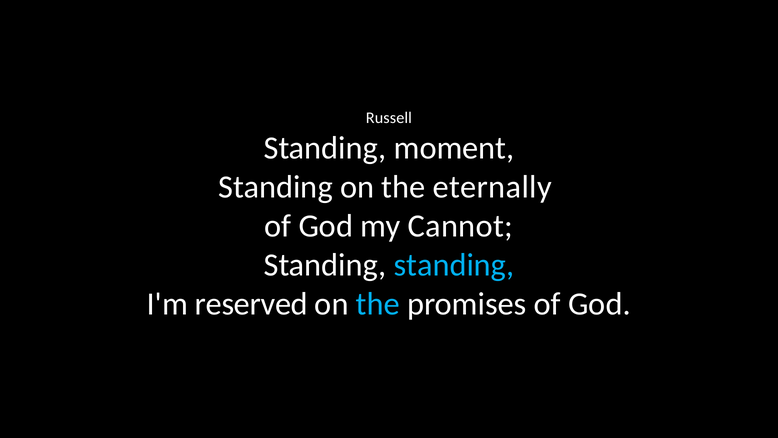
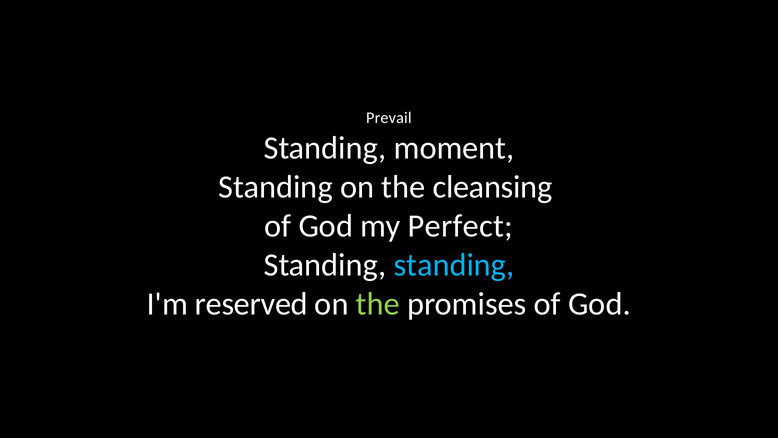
Russell: Russell -> Prevail
eternally: eternally -> cleansing
Cannot: Cannot -> Perfect
the at (378, 304) colour: light blue -> light green
